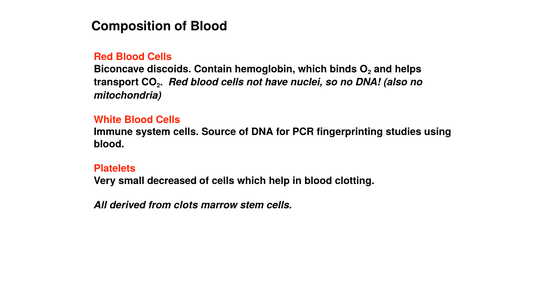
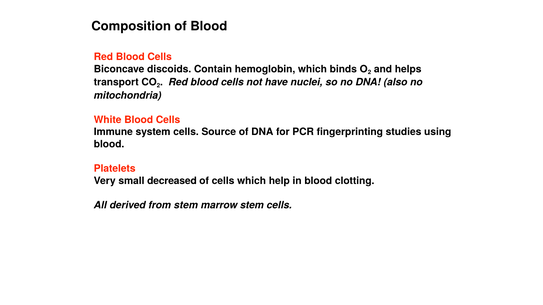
from clots: clots -> stem
